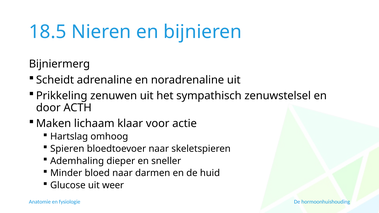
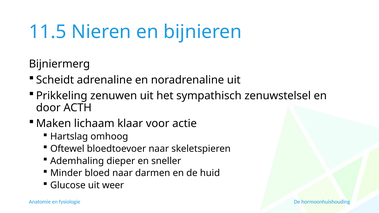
18.5: 18.5 -> 11.5
Spieren: Spieren -> Oftewel
